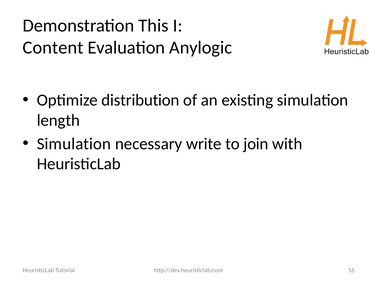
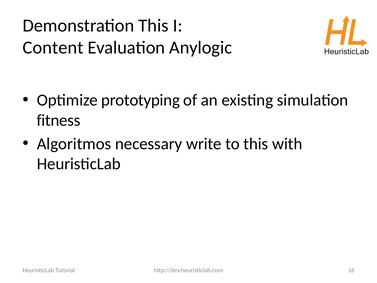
distribution: distribution -> prototyping
length: length -> fitness
Simulation at (74, 144): Simulation -> Algoritmos
to join: join -> this
